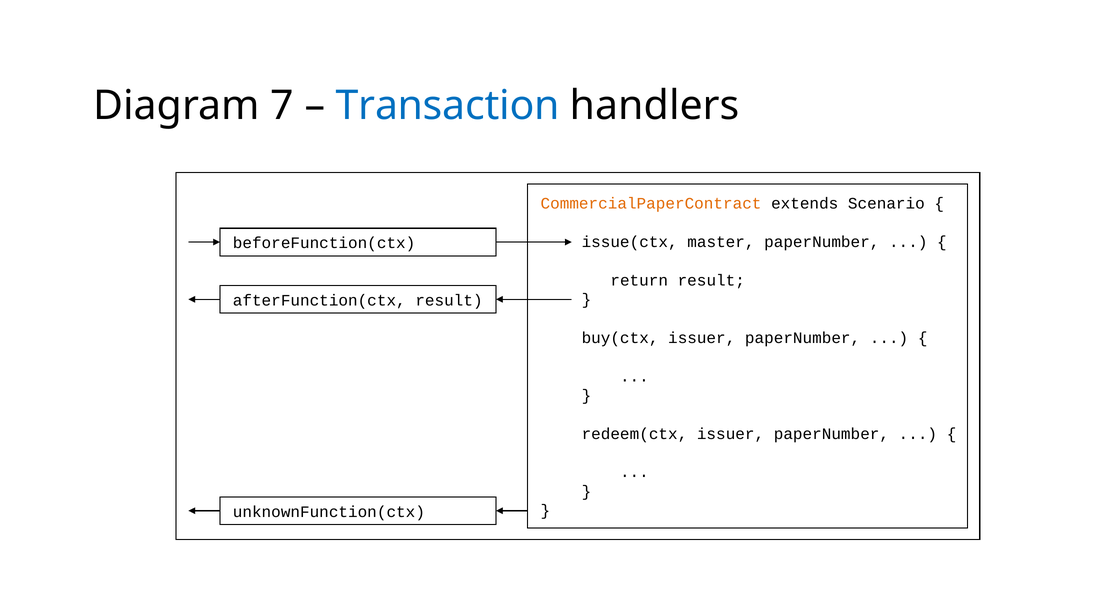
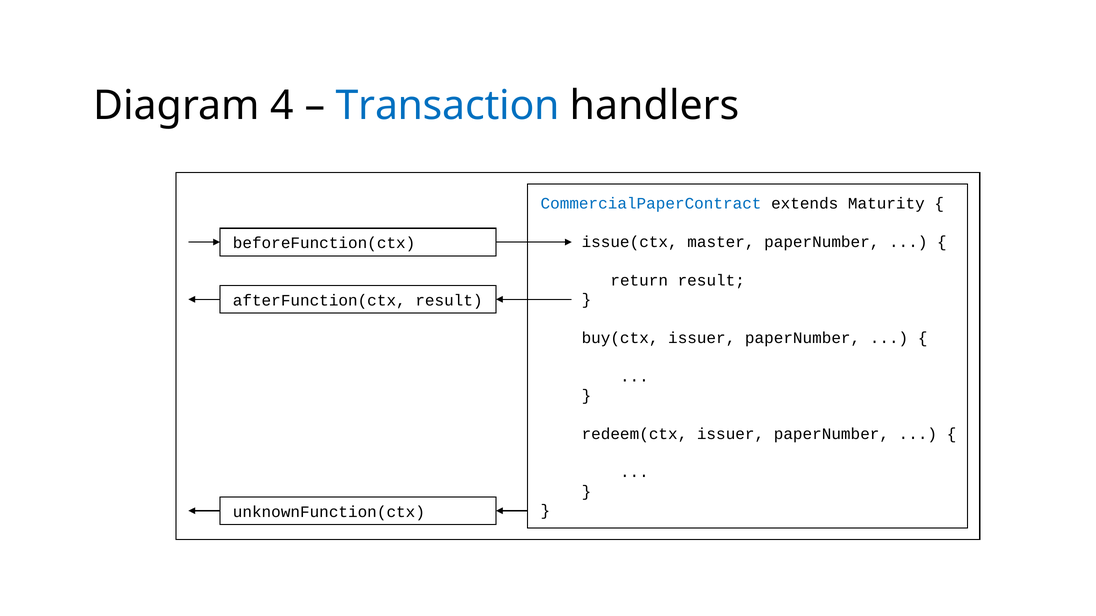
7: 7 -> 4
CommercialPaperContract colour: orange -> blue
Scenario: Scenario -> Maturity
